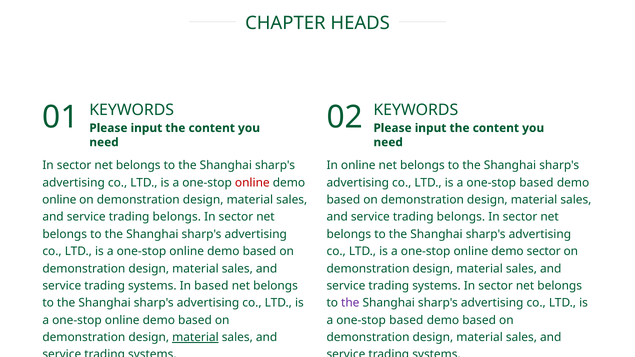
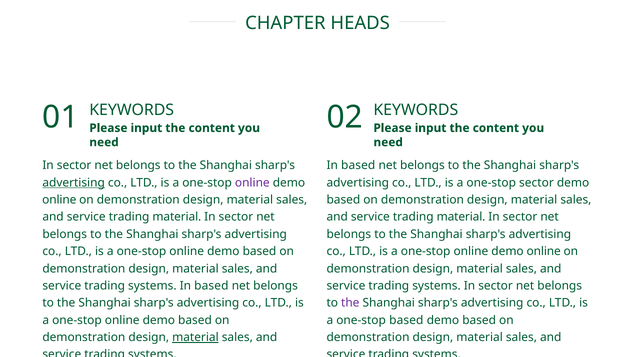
online at (358, 166): online -> based
advertising at (74, 183) underline: none -> present
online at (252, 183) colour: red -> purple
based at (536, 183): based -> sector
belongs at (177, 217): belongs -> material
belongs at (461, 217): belongs -> material
sector at (544, 252): sector -> online
